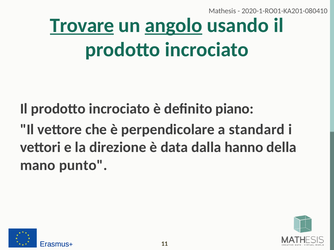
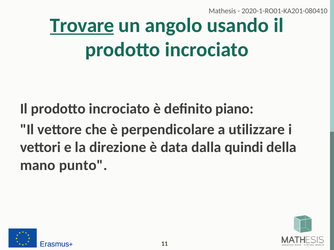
angolo underline: present -> none
standard: standard -> utilizzare
hanno: hanno -> quindi
